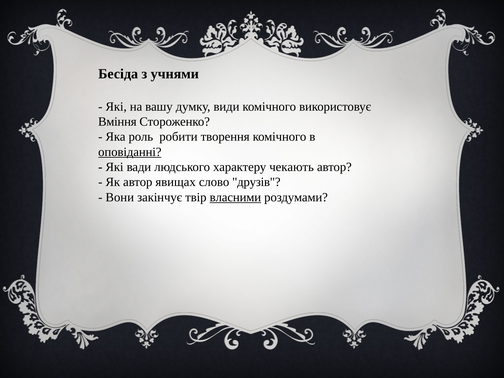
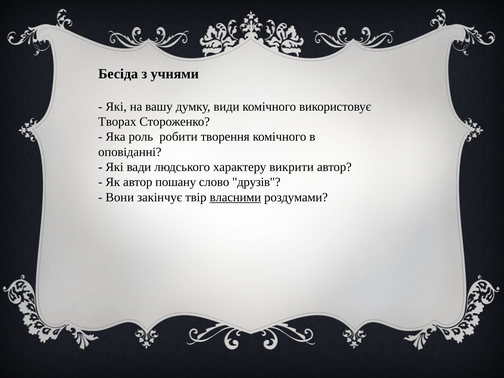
Вміння: Вміння -> Творах
оповіданні underline: present -> none
чекають: чекають -> викрити
явищах: явищах -> пошану
